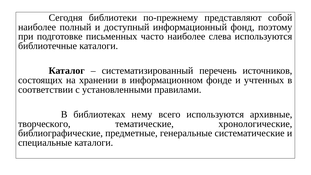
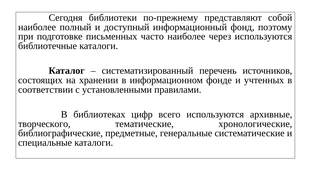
слева: слева -> через
нему: нему -> цифр
